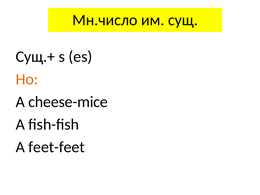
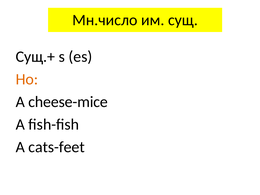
feet-feet: feet-feet -> cats-feet
